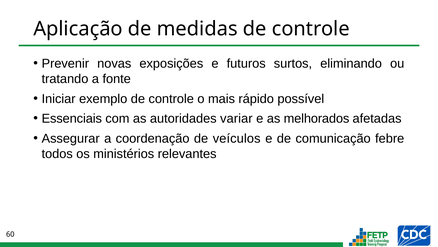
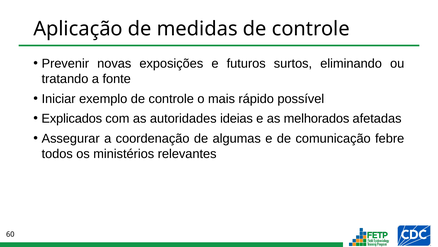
Essenciais: Essenciais -> Explicados
variar: variar -> ideias
veículos: veículos -> algumas
